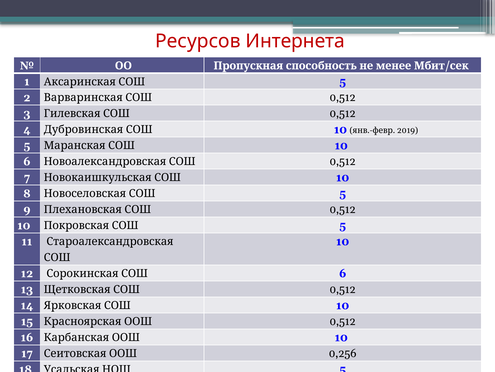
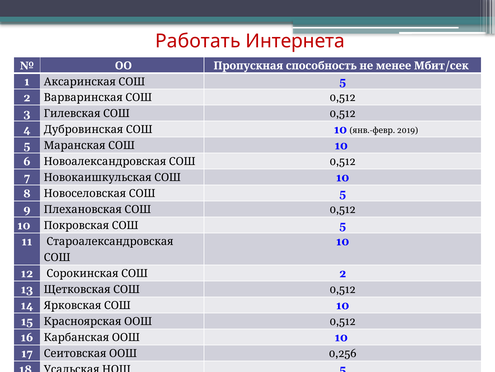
Ресурсов: Ресурсов -> Работать
6 at (343, 273): 6 -> 2
